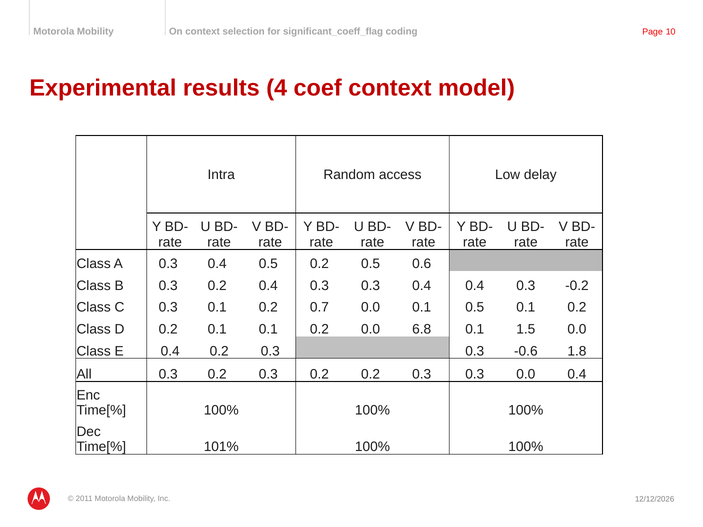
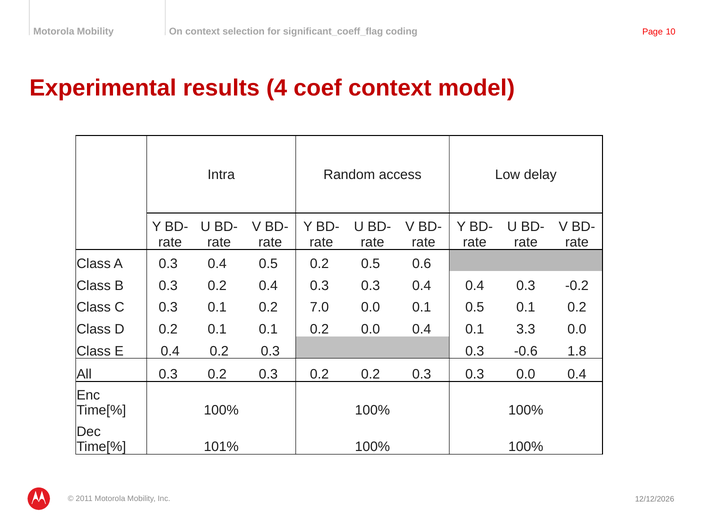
0.7: 0.7 -> 7.0
0.2 0.0 6.8: 6.8 -> 0.4
1.5: 1.5 -> 3.3
